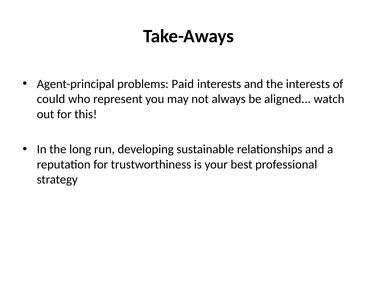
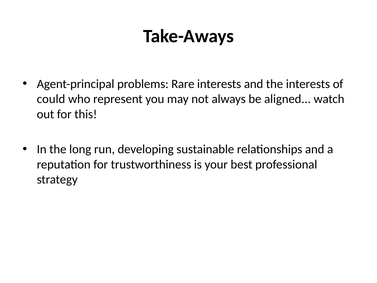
Paid: Paid -> Rare
